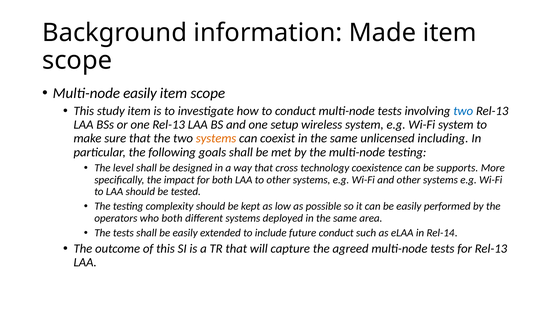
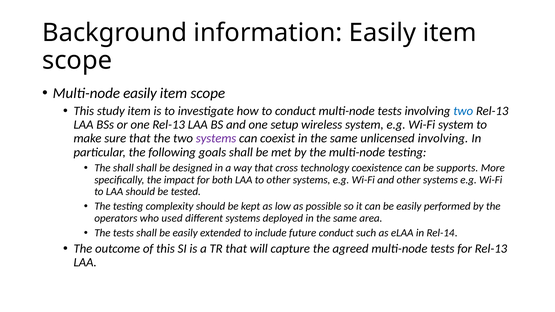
information Made: Made -> Easily
systems at (216, 139) colour: orange -> purple
unlicensed including: including -> involving
The level: level -> shall
who both: both -> used
